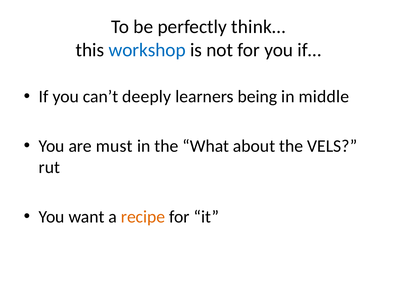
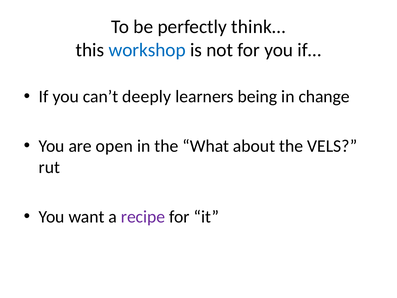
middle: middle -> change
must: must -> open
recipe colour: orange -> purple
